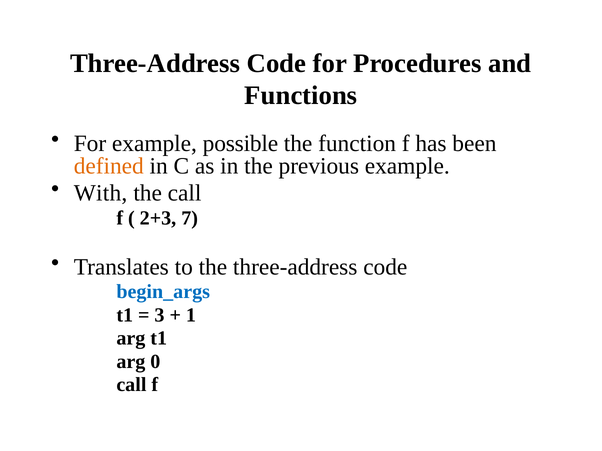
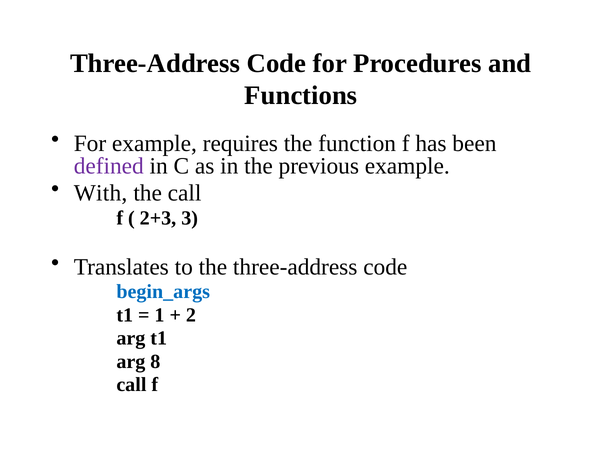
possible: possible -> requires
defined colour: orange -> purple
7: 7 -> 3
3: 3 -> 1
1: 1 -> 2
0: 0 -> 8
